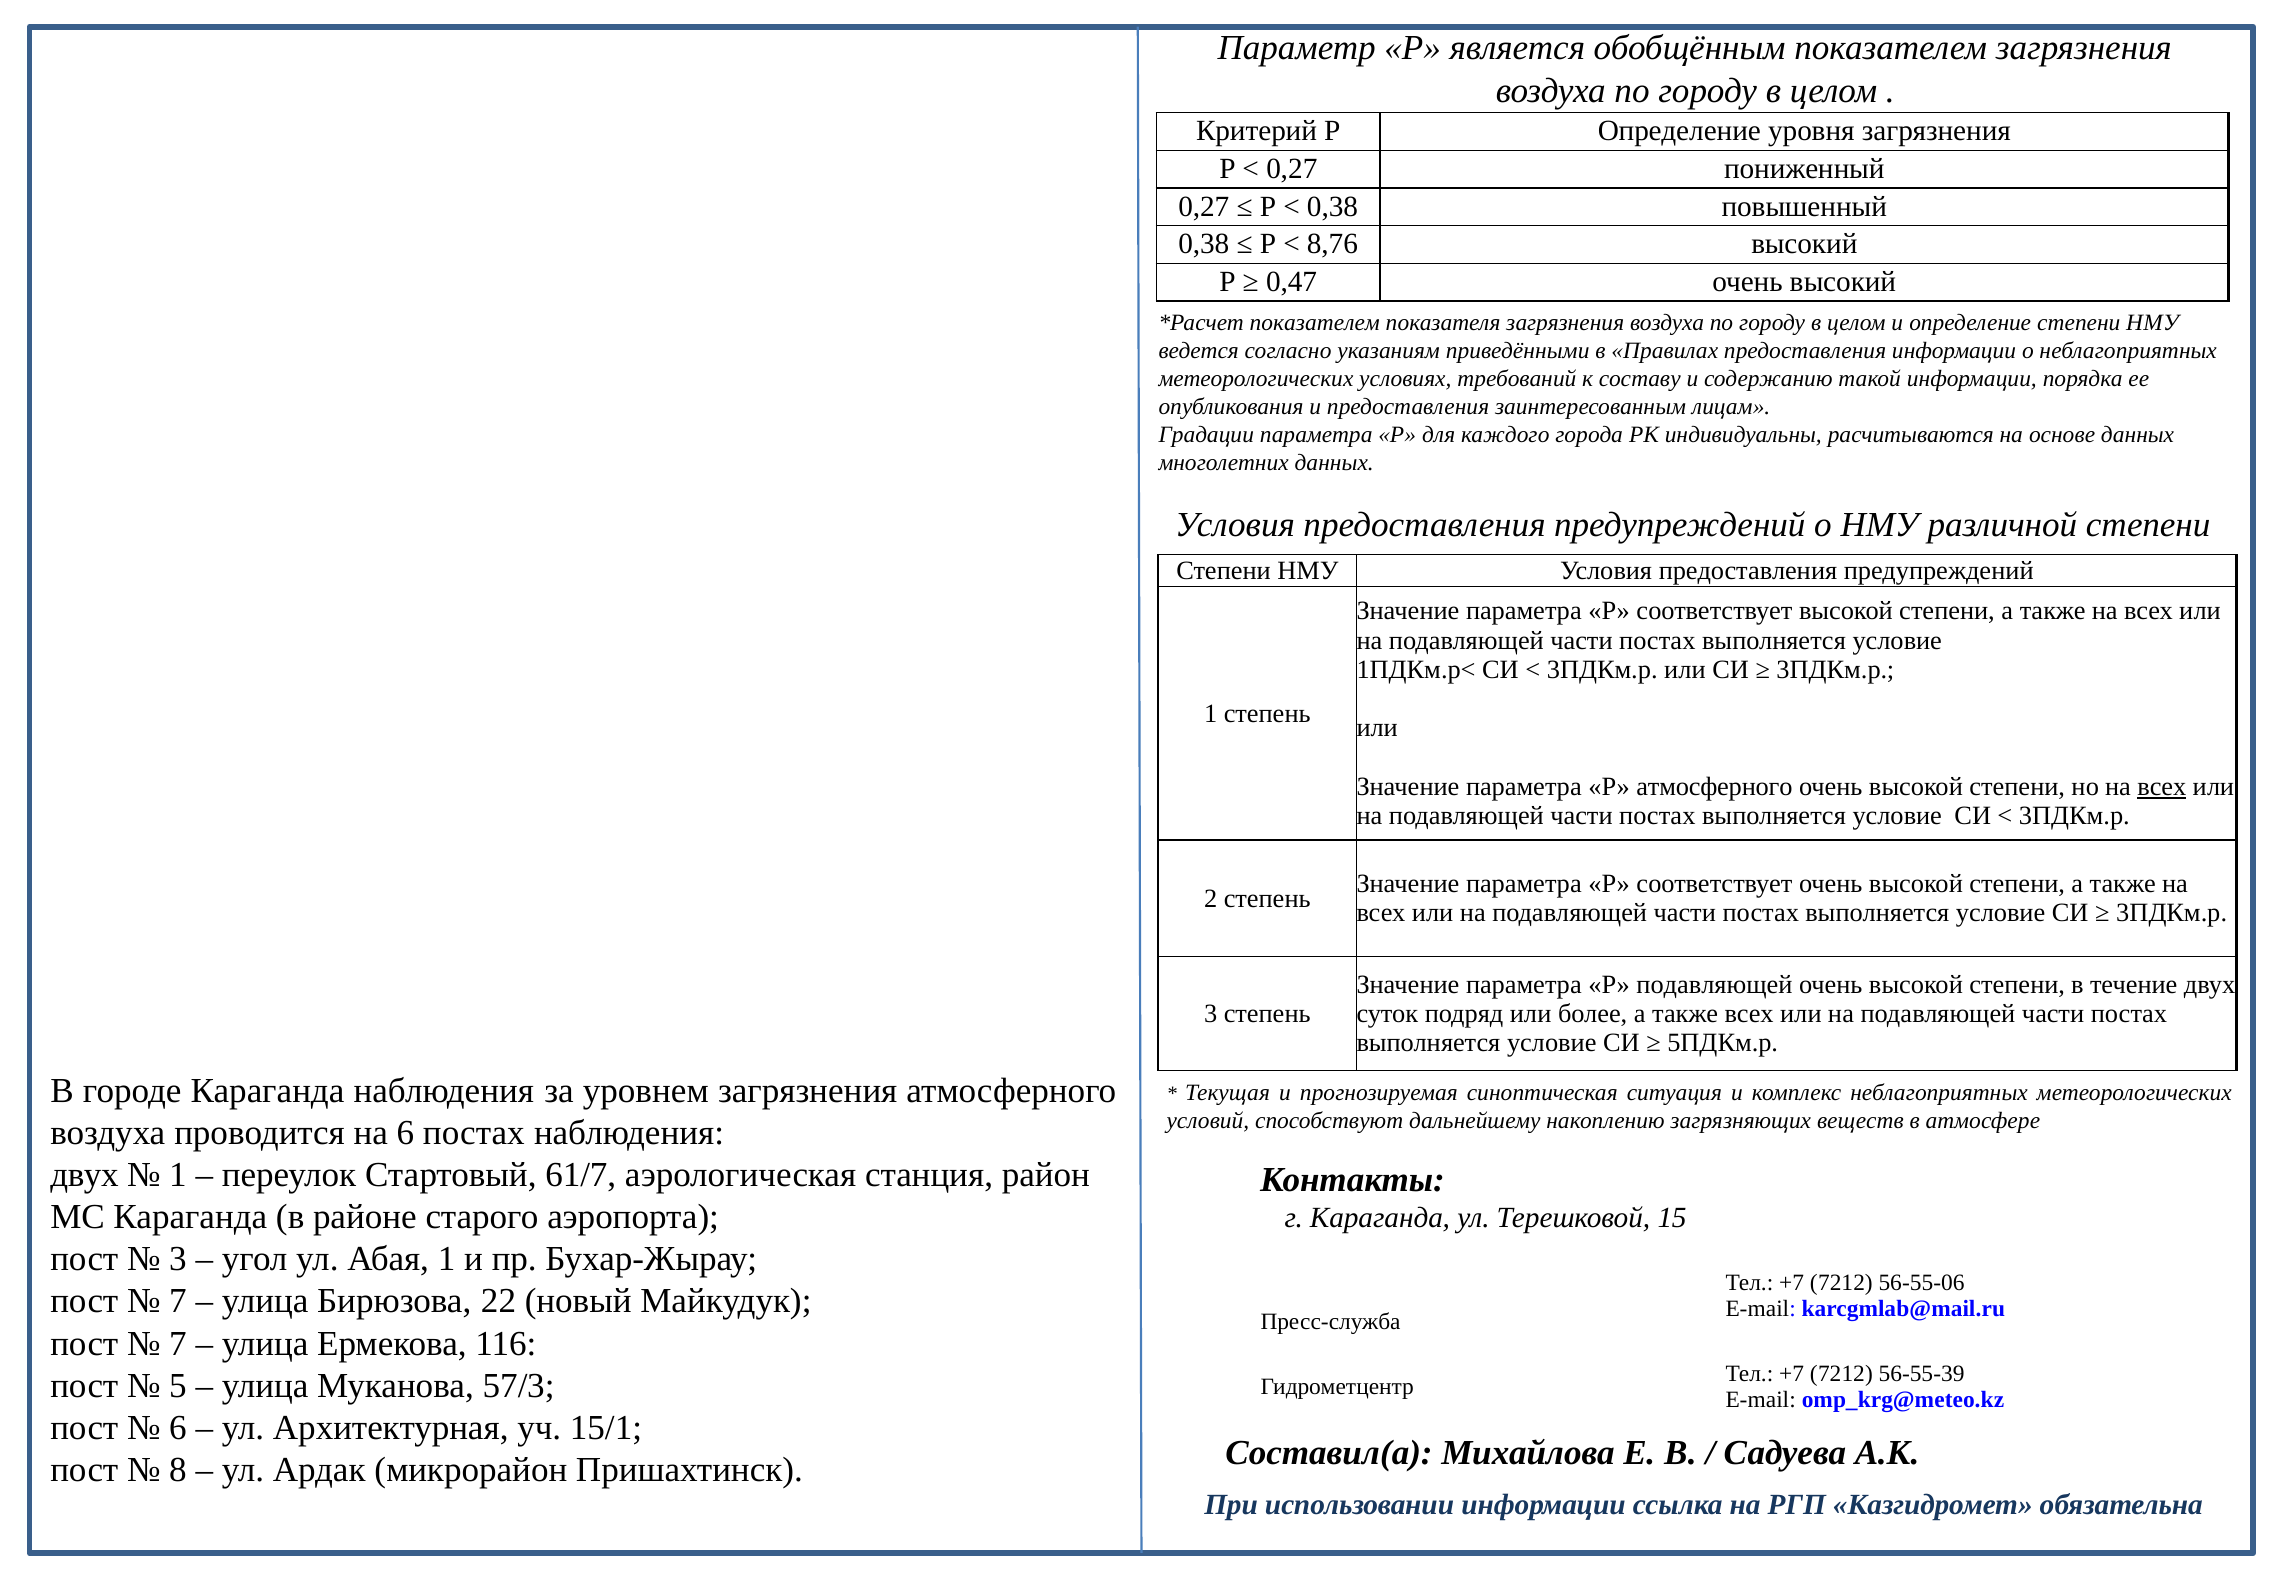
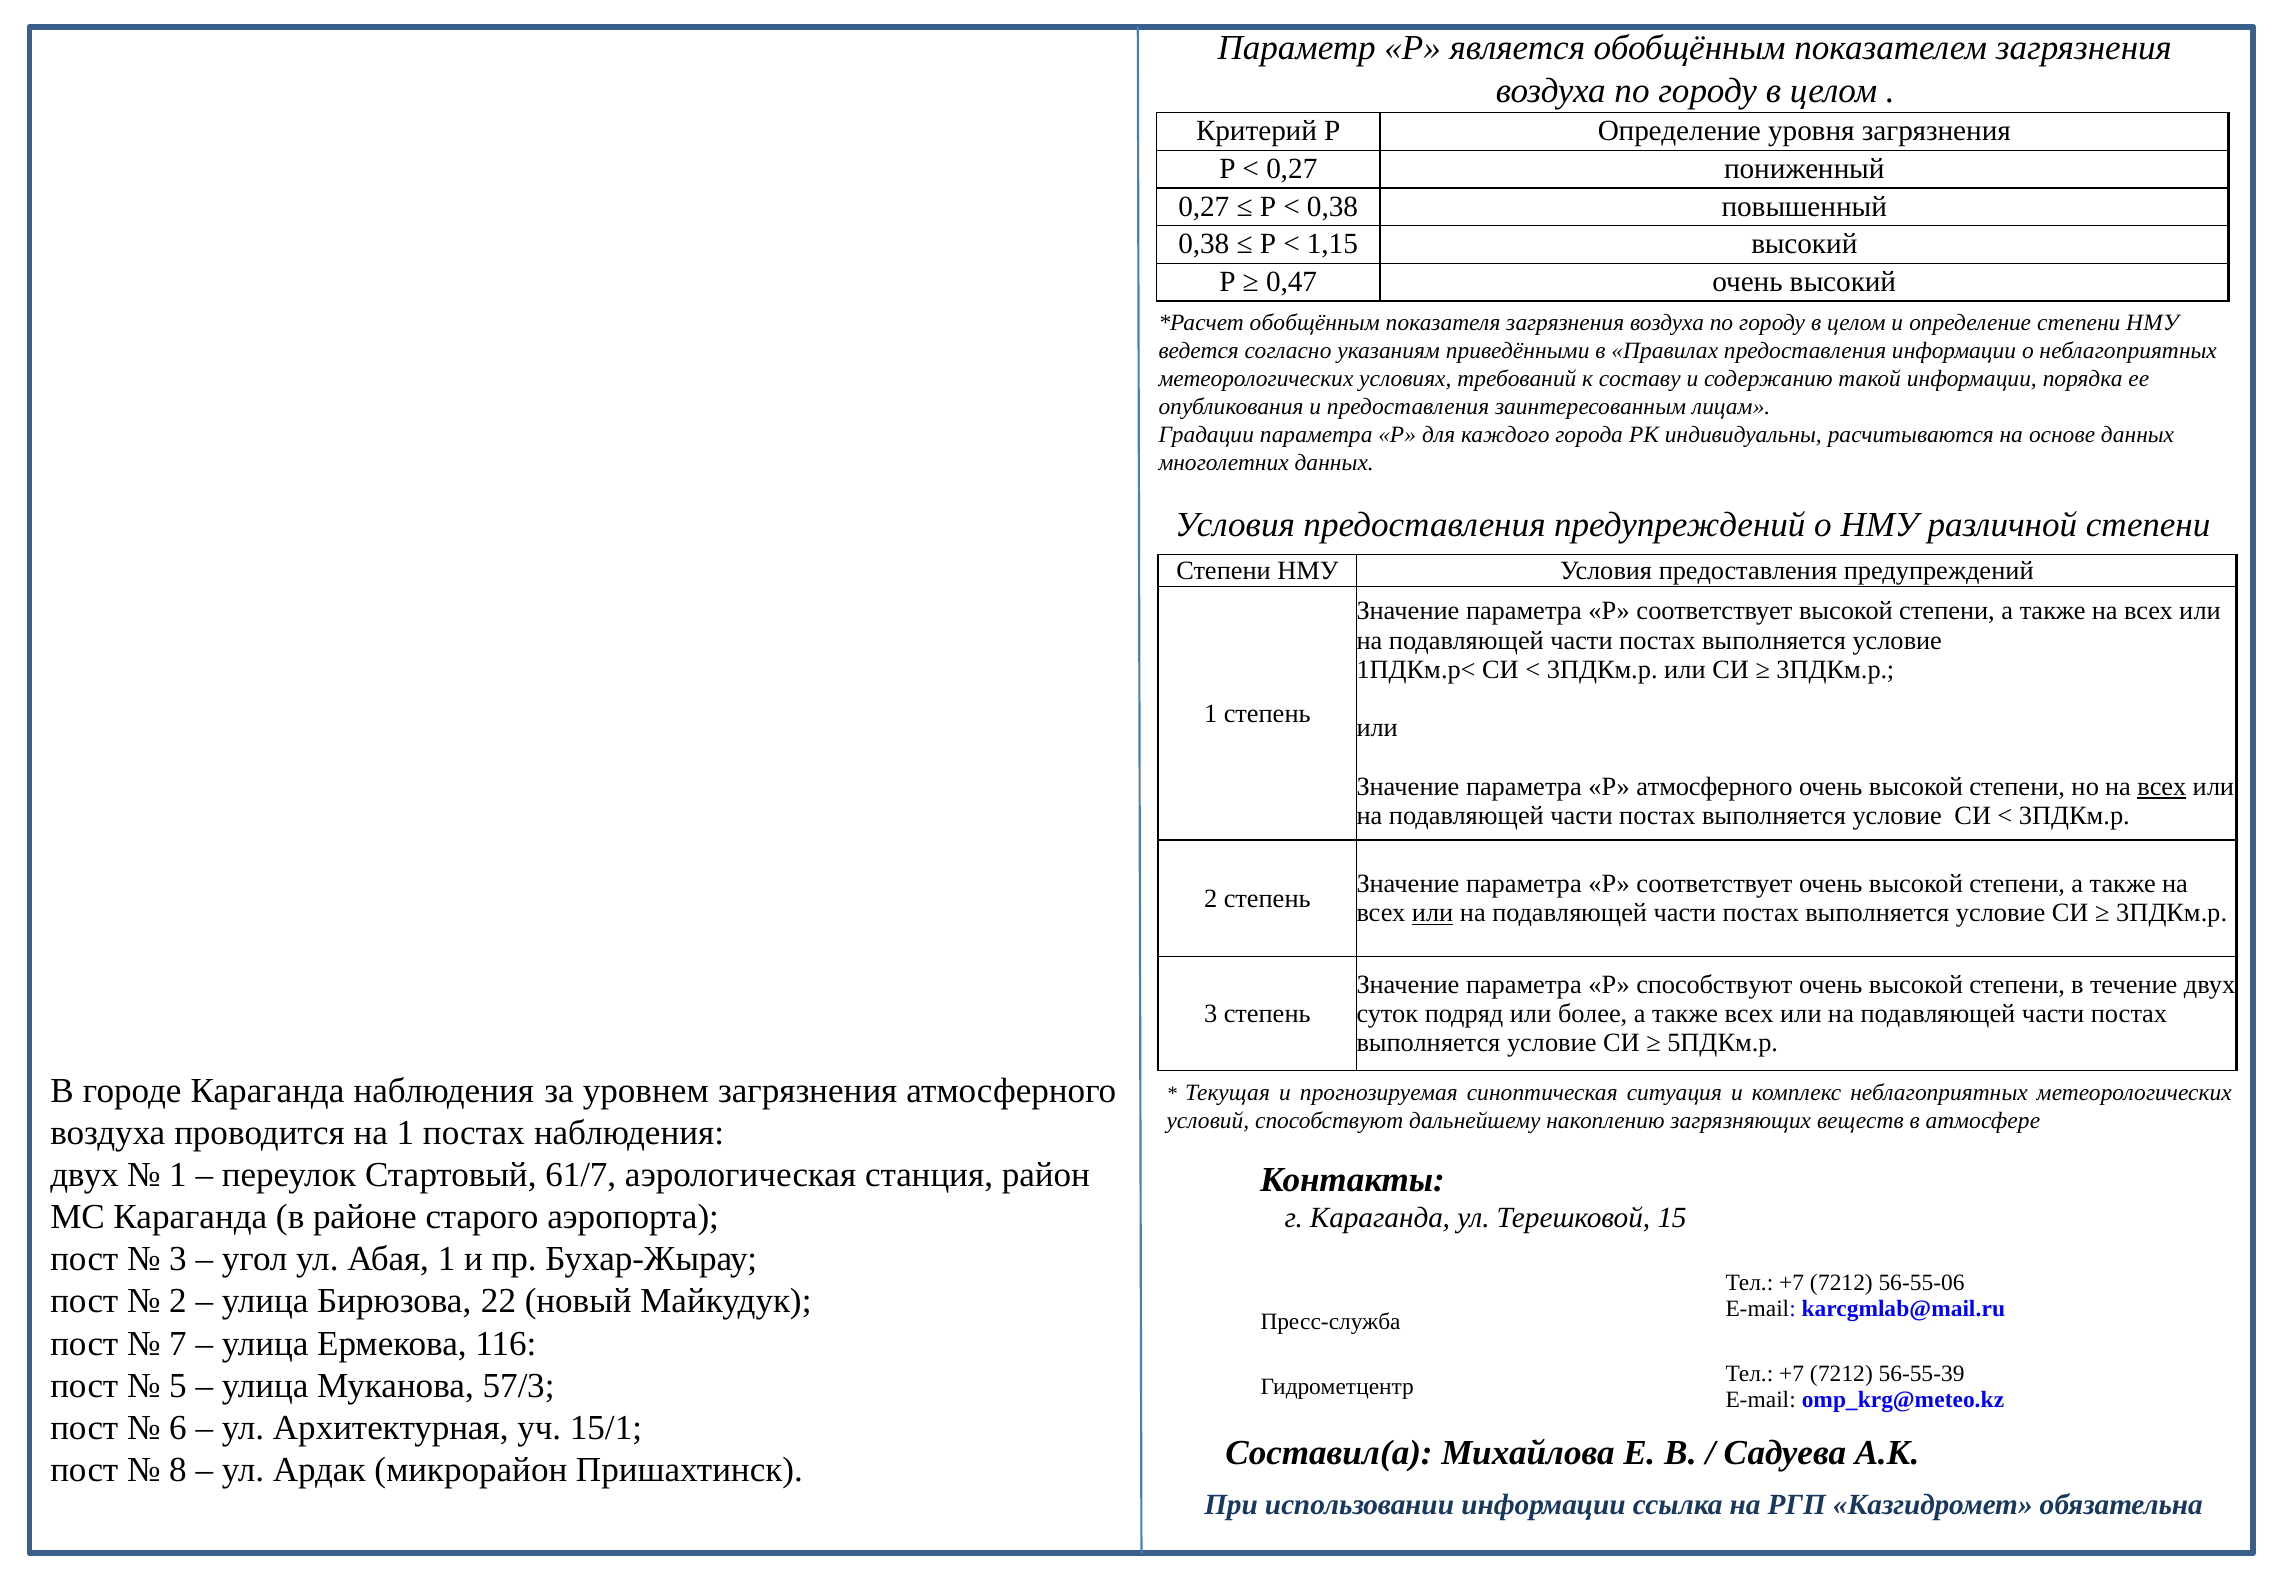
8,76: 8,76 -> 1,15
показателем at (1315, 323): показателем -> обобщённым
или at (1433, 913) underline: none -> present
Р подавляющей: подавляющей -> способствуют
на 6: 6 -> 1
7 at (178, 1302): 7 -> 2
